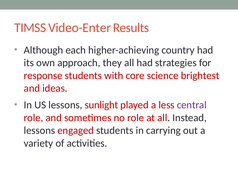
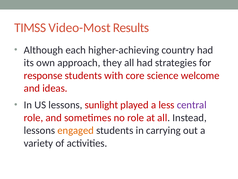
Video-Enter: Video-Enter -> Video-Most
brightest: brightest -> welcome
engaged colour: red -> orange
